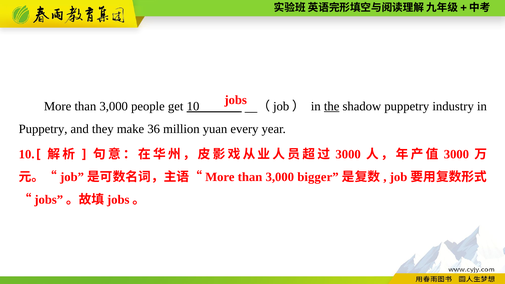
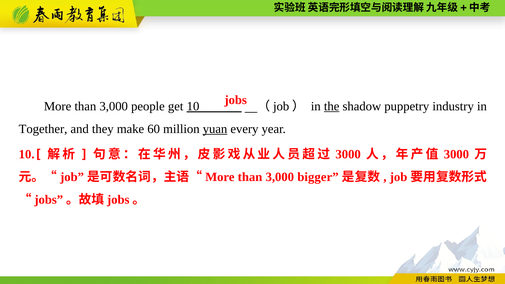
Puppetry at (43, 129): Puppetry -> Together
36: 36 -> 60
yuan underline: none -> present
